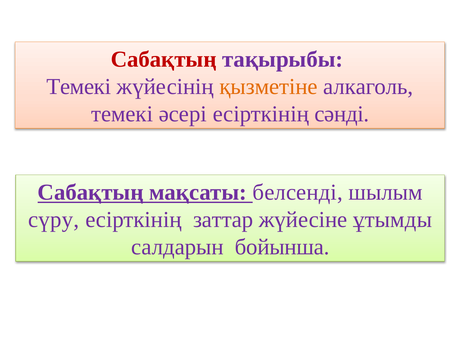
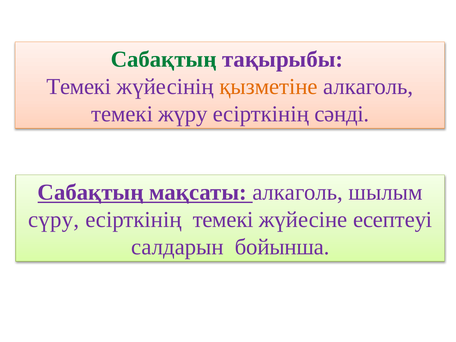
Сабақтың at (164, 59) colour: red -> green
әсері: әсері -> жүру
мақсаты белсенді: белсенді -> алкаголь
есірткінің заттар: заттар -> темекі
ұтымды: ұтымды -> есептеуі
